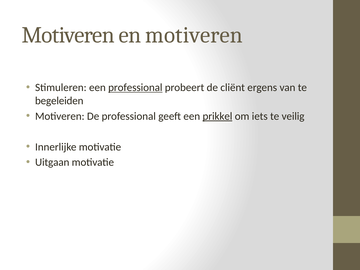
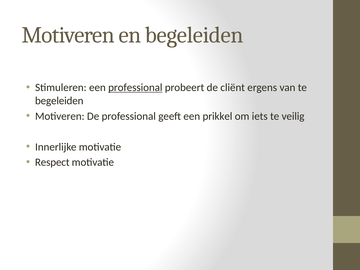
en motiveren: motiveren -> begeleiden
prikkel underline: present -> none
Uitgaan: Uitgaan -> Respect
